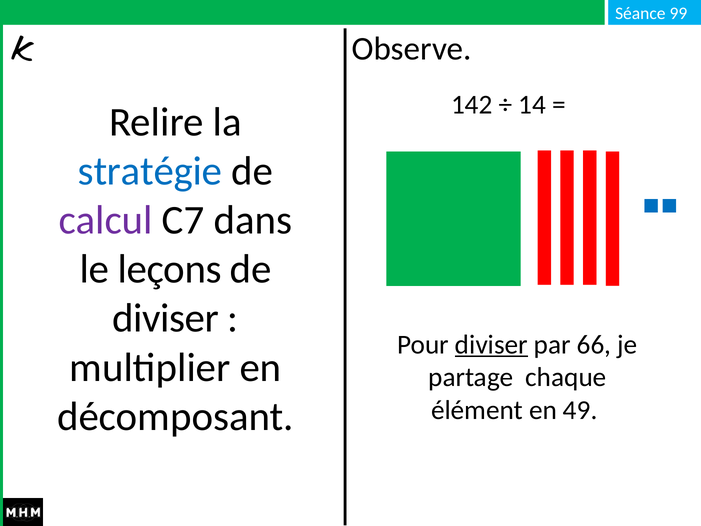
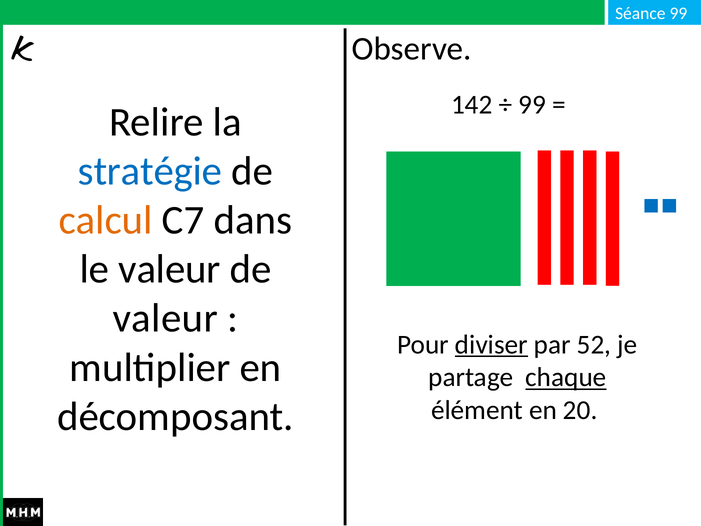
14 at (532, 104): 14 -> 99
calcul colour: purple -> orange
le leçons: leçons -> valeur
diviser at (166, 318): diviser -> valeur
66: 66 -> 52
chaque underline: none -> present
49: 49 -> 20
